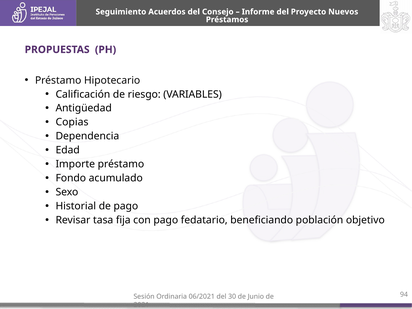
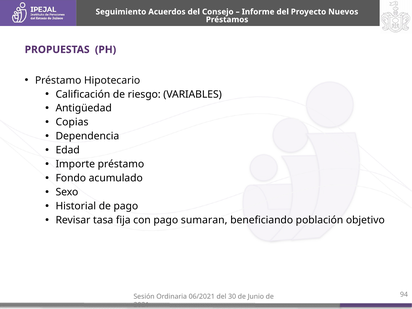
fedatario: fedatario -> sumaran
